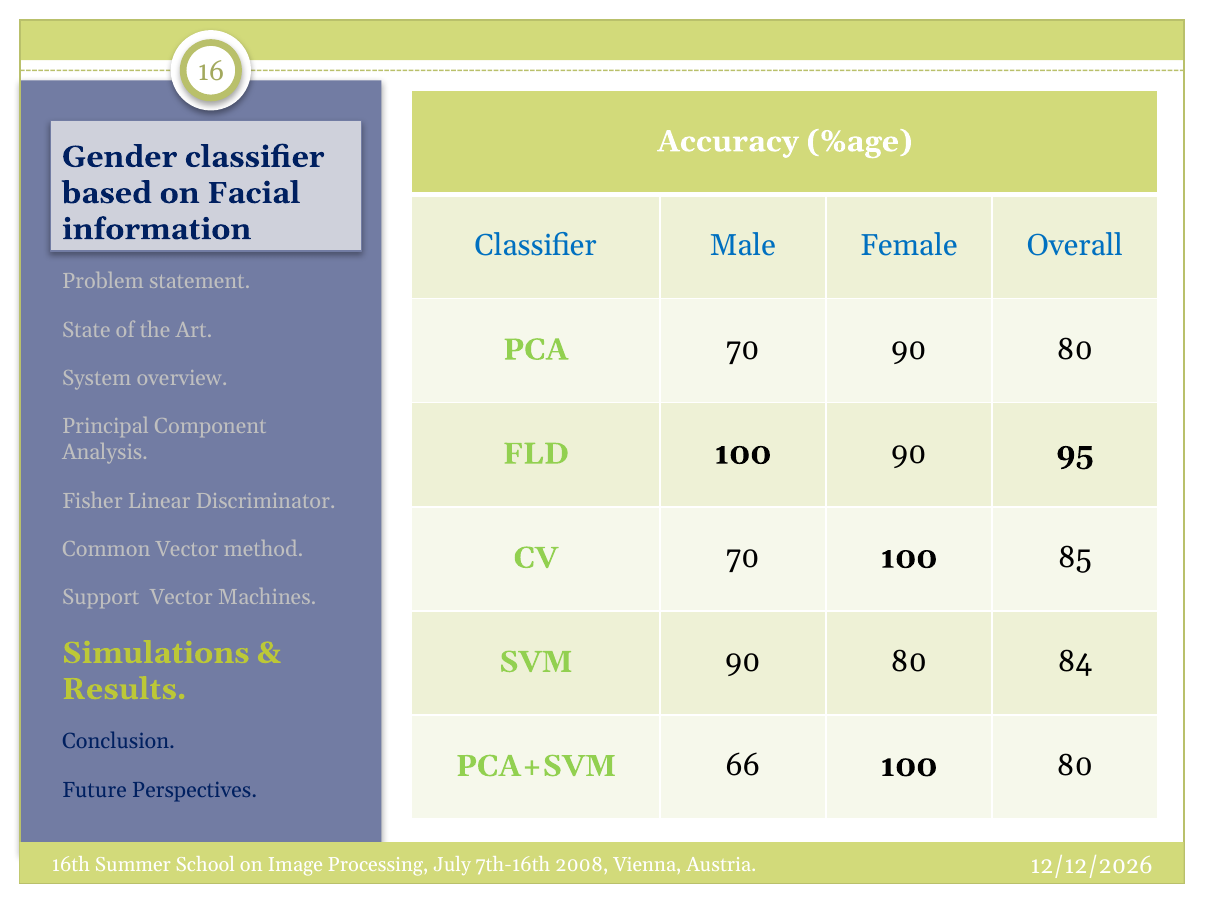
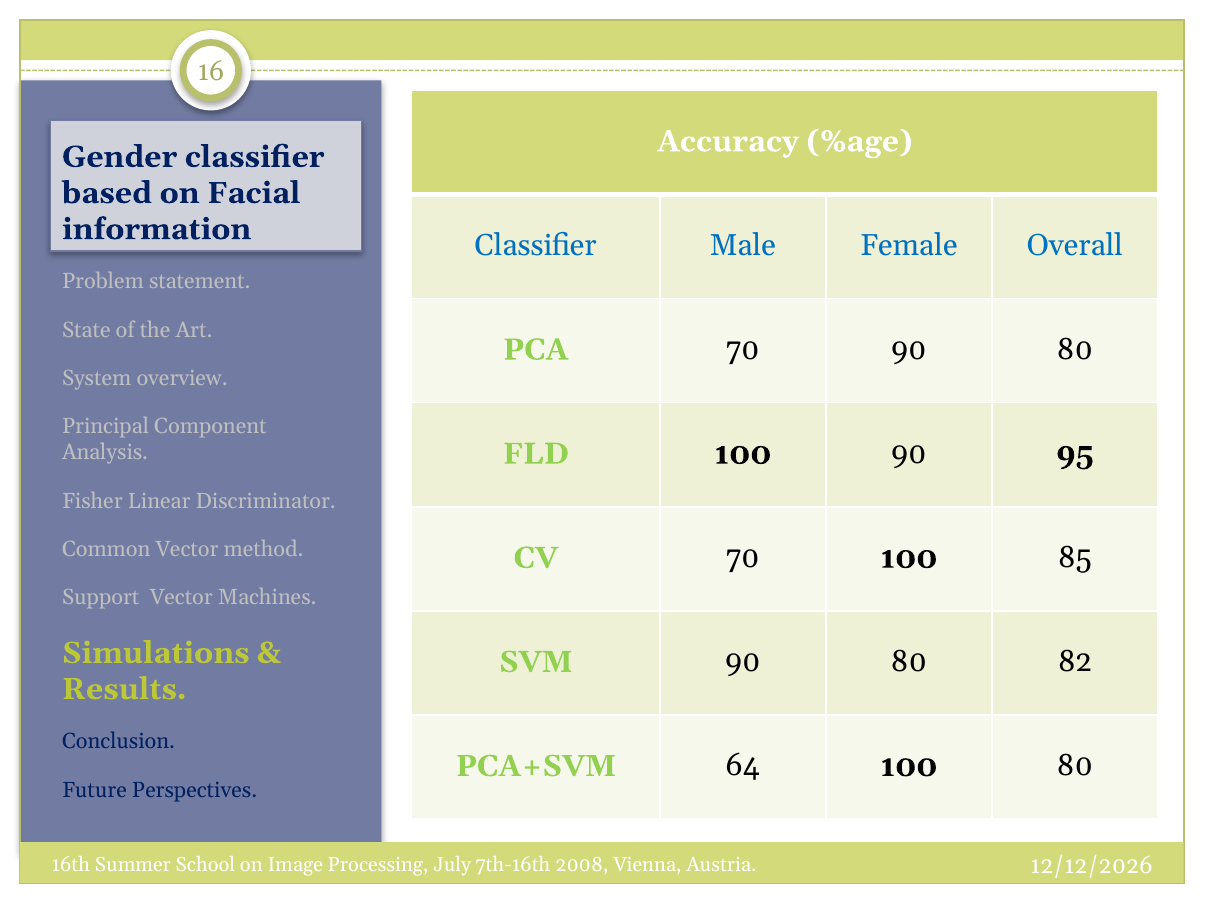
84: 84 -> 82
66: 66 -> 64
